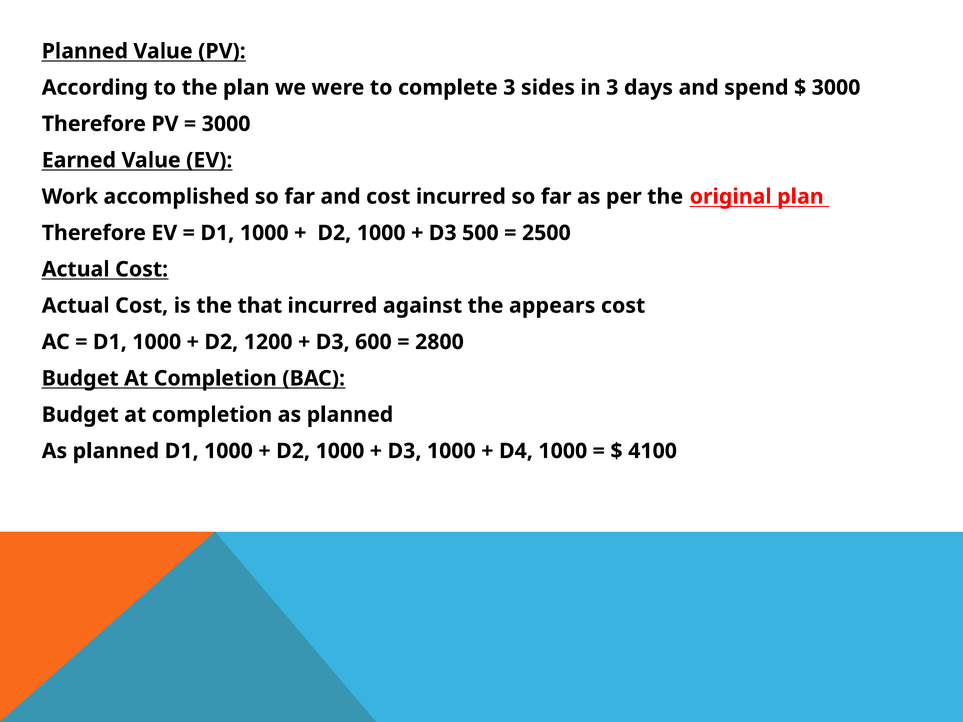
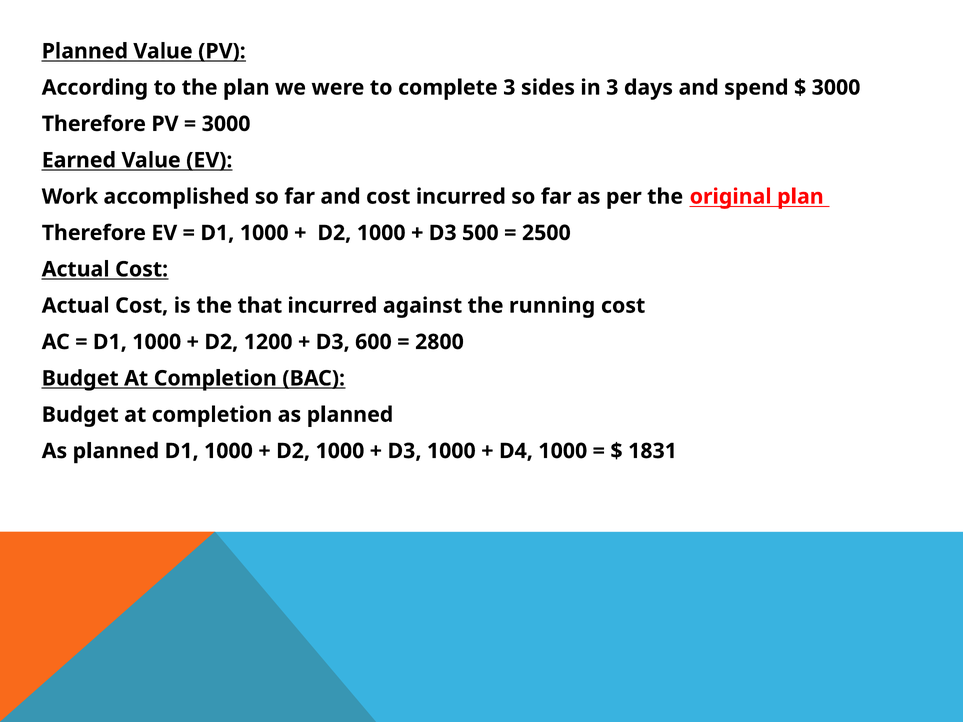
appears: appears -> running
4100: 4100 -> 1831
